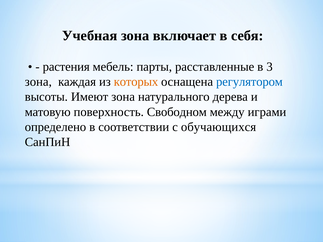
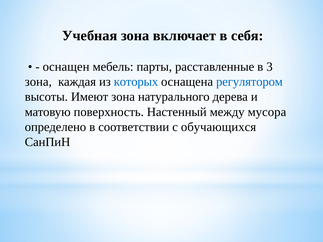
растения: растения -> оснащен
которых colour: orange -> blue
Свободном: Свободном -> Настенный
играми: играми -> мусора
